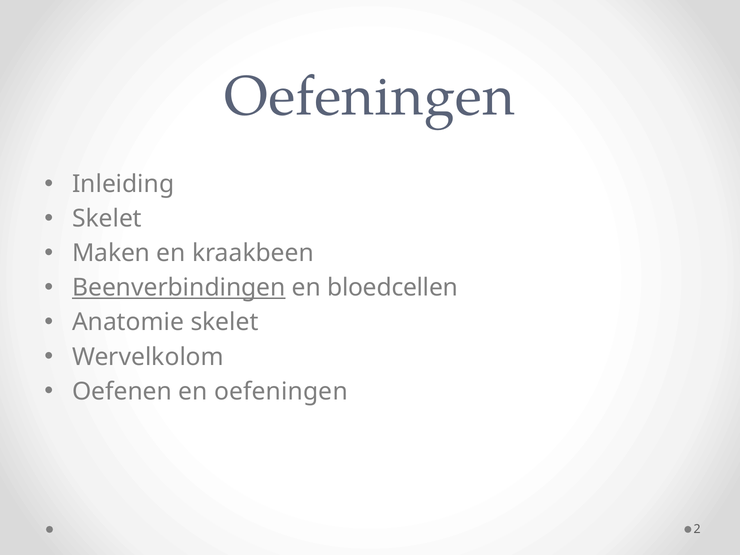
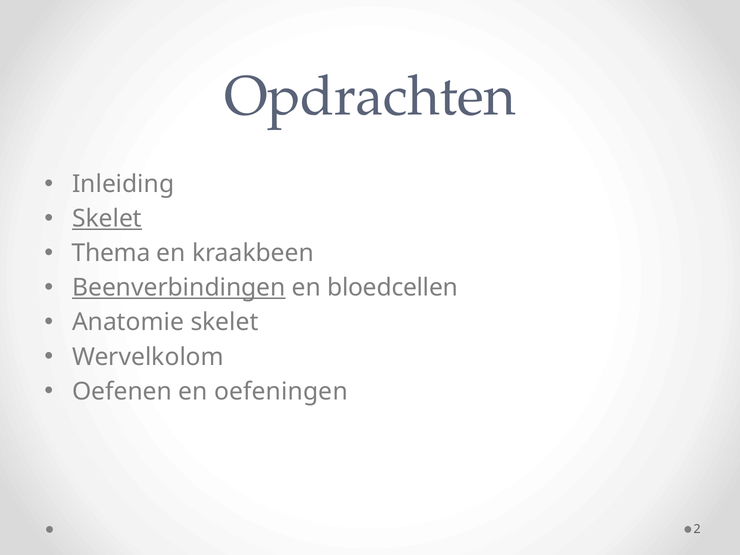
Oefeningen at (370, 96): Oefeningen -> Opdrachten
Skelet at (107, 219) underline: none -> present
Maken: Maken -> Thema
